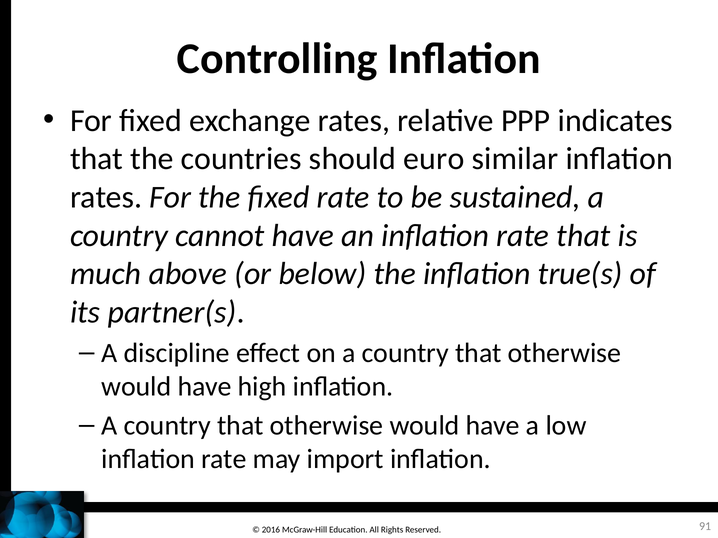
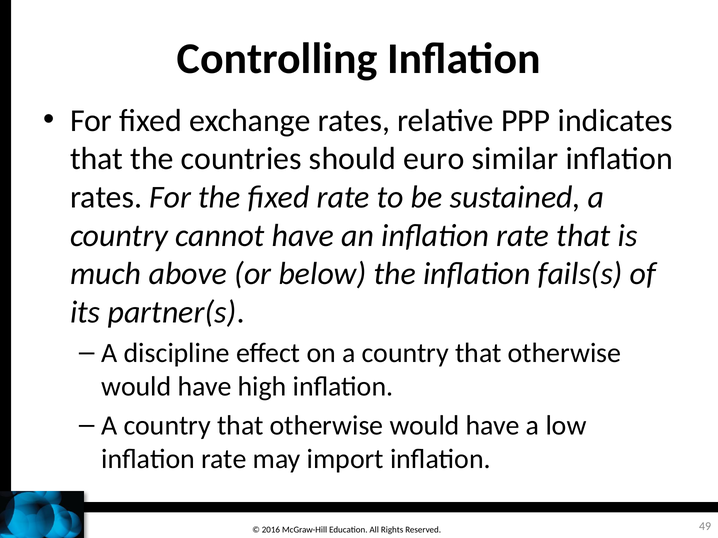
true(s: true(s -> fails(s
91: 91 -> 49
